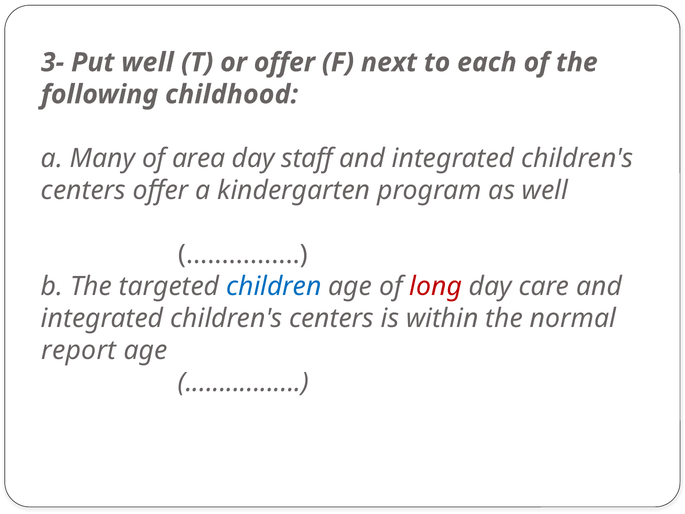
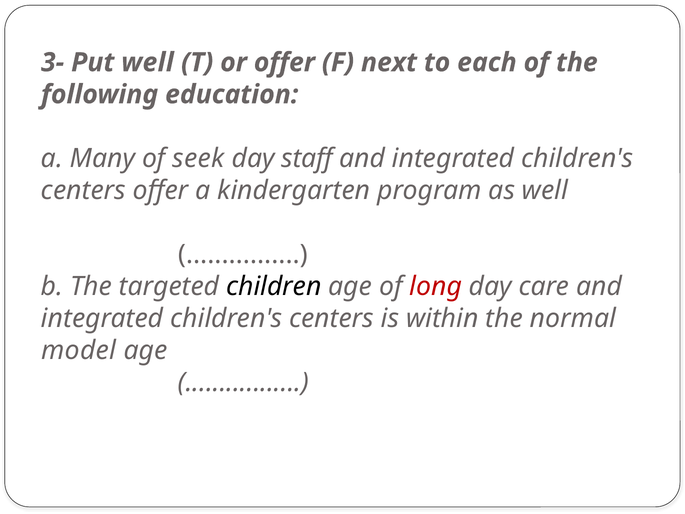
childhood: childhood -> education
area: area -> seek
children colour: blue -> black
report: report -> model
